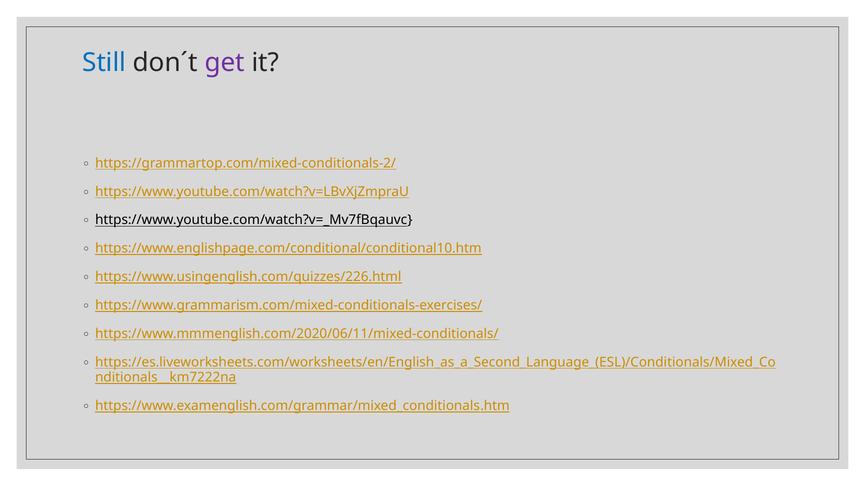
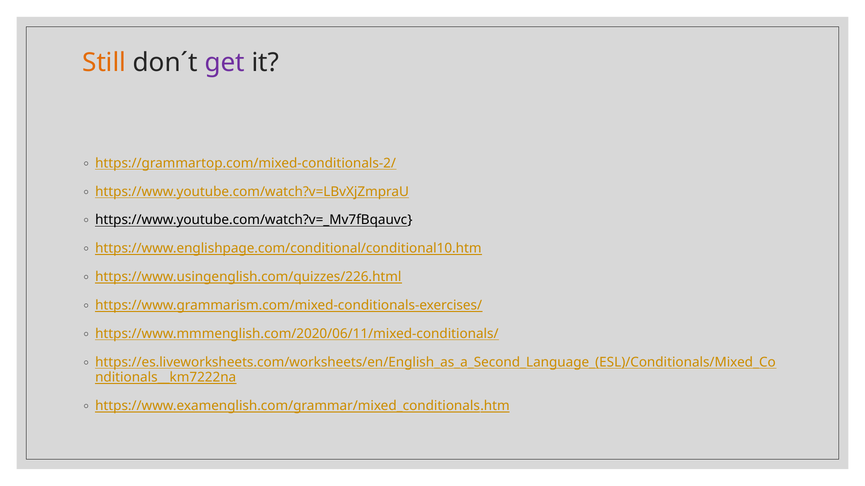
Still colour: blue -> orange
